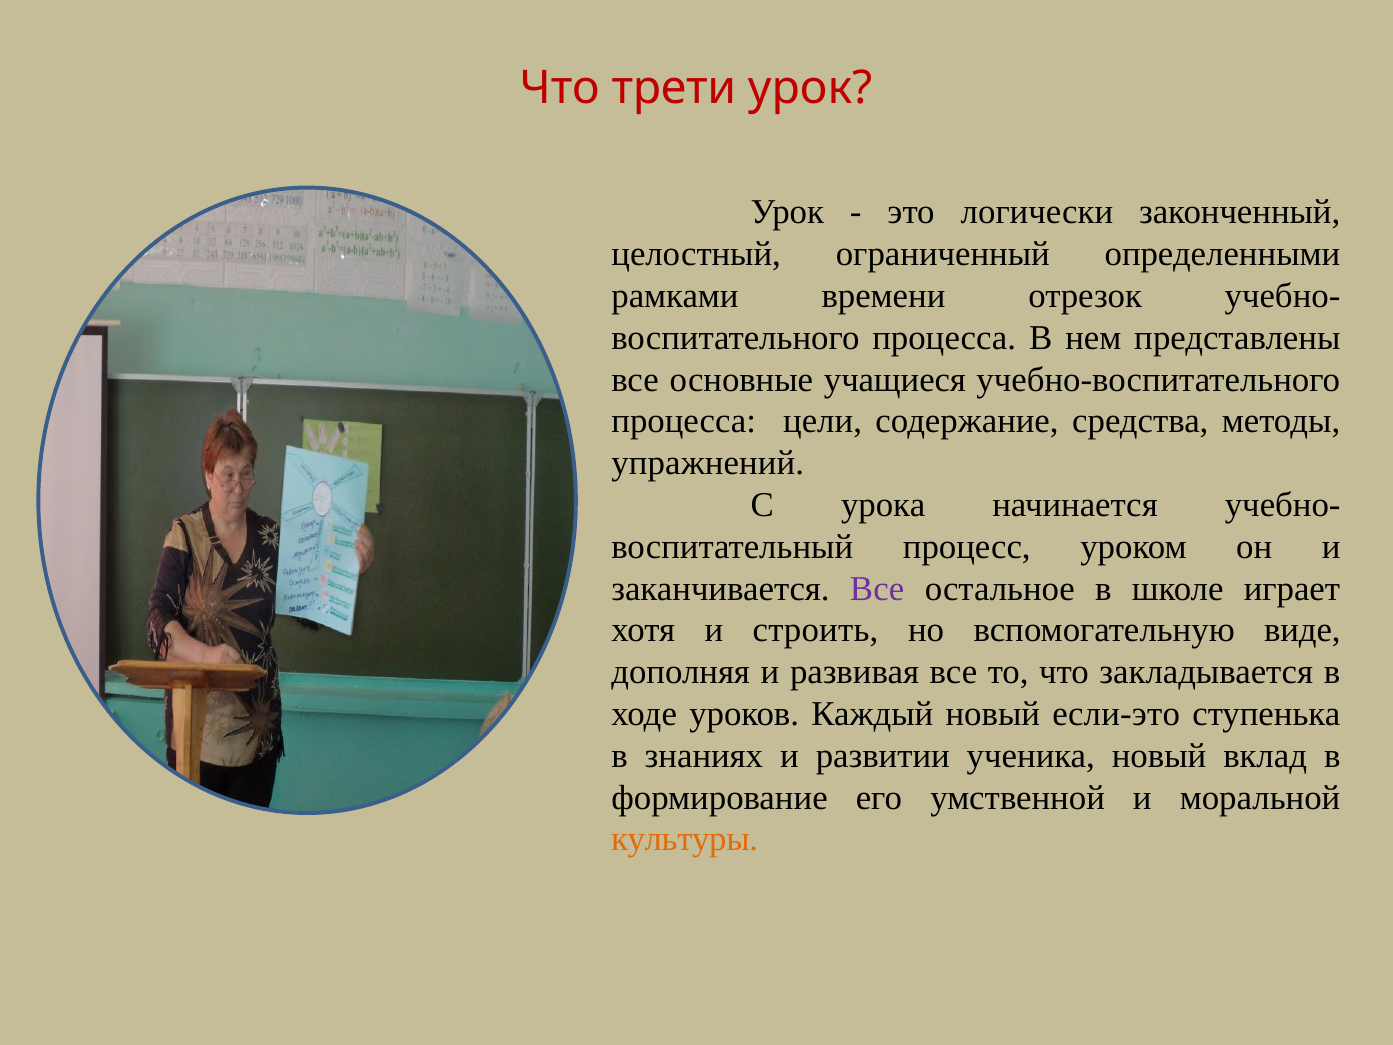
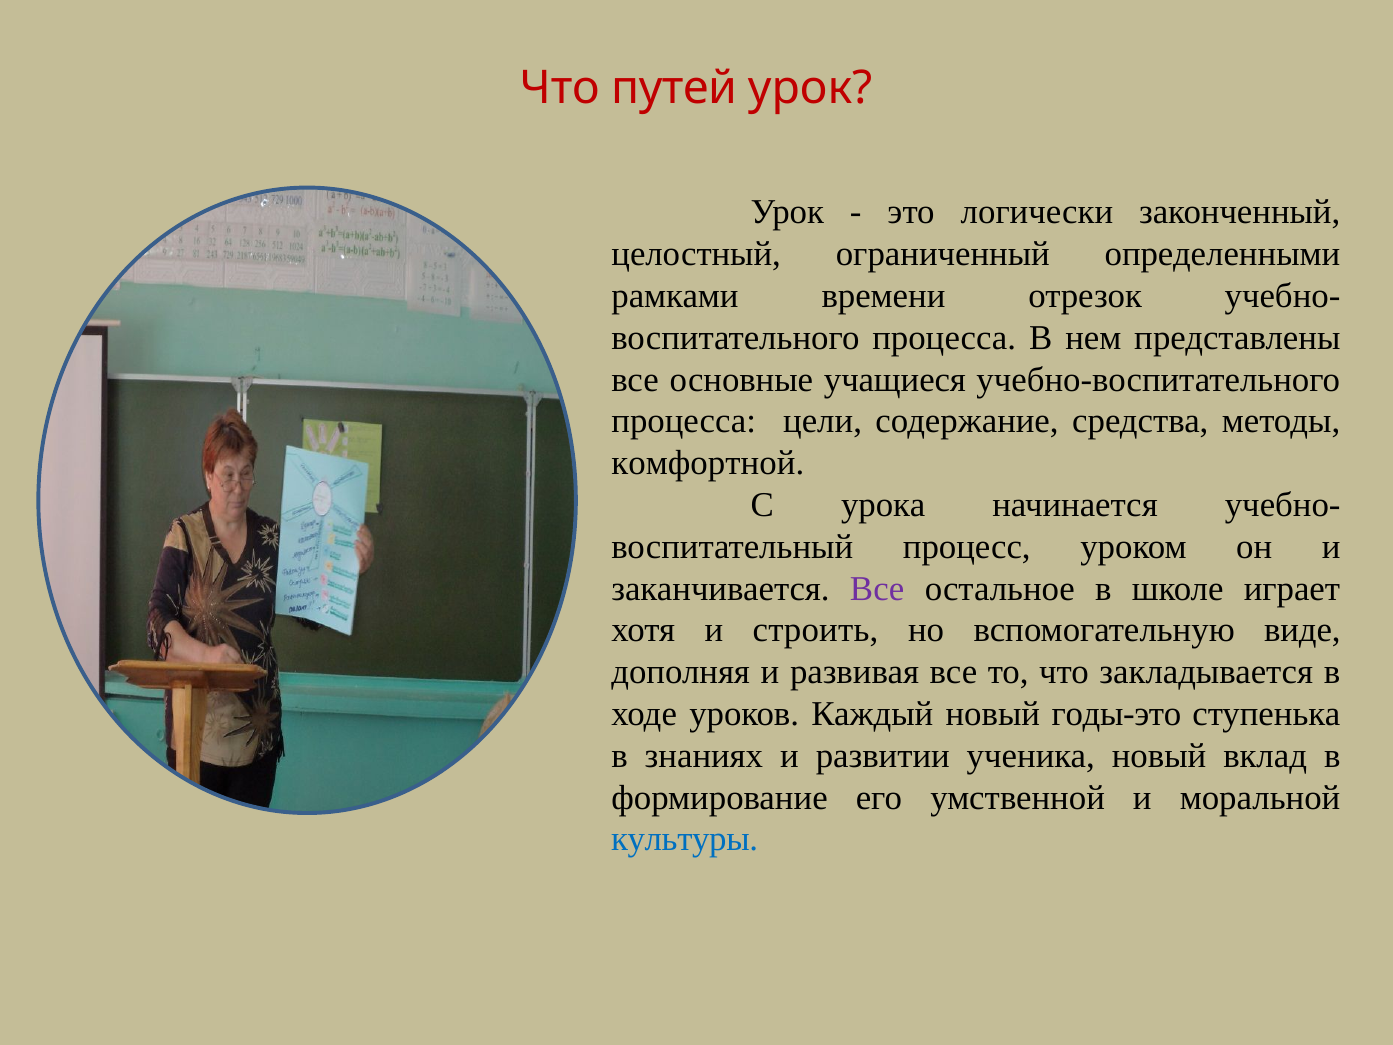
трети: трети -> путей
упражнений: упражнений -> комфортной
если-это: если-это -> годы-это
культуры colour: orange -> blue
